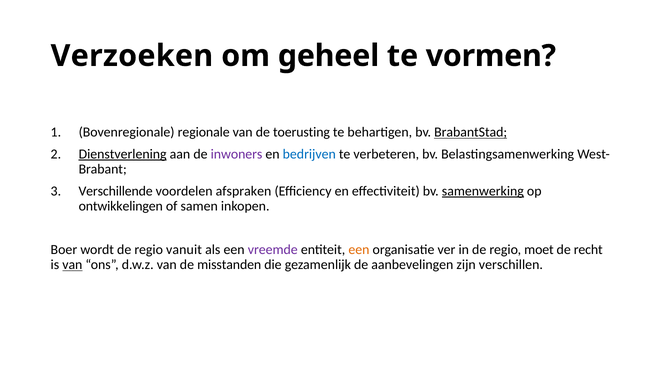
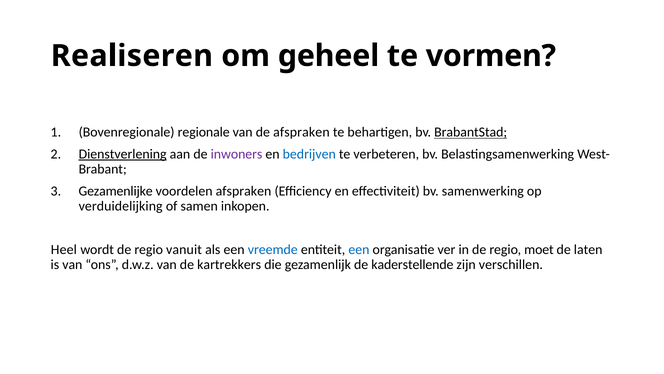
Verzoeken: Verzoeken -> Realiseren
de toerusting: toerusting -> afspraken
Verschillende: Verschillende -> Gezamenlijke
samenwerking underline: present -> none
ontwikkelingen: ontwikkelingen -> verduidelijking
Boer: Boer -> Heel
vreemde colour: purple -> blue
een at (359, 250) colour: orange -> blue
recht: recht -> laten
van at (72, 264) underline: present -> none
misstanden: misstanden -> kartrekkers
aanbevelingen: aanbevelingen -> kaderstellende
